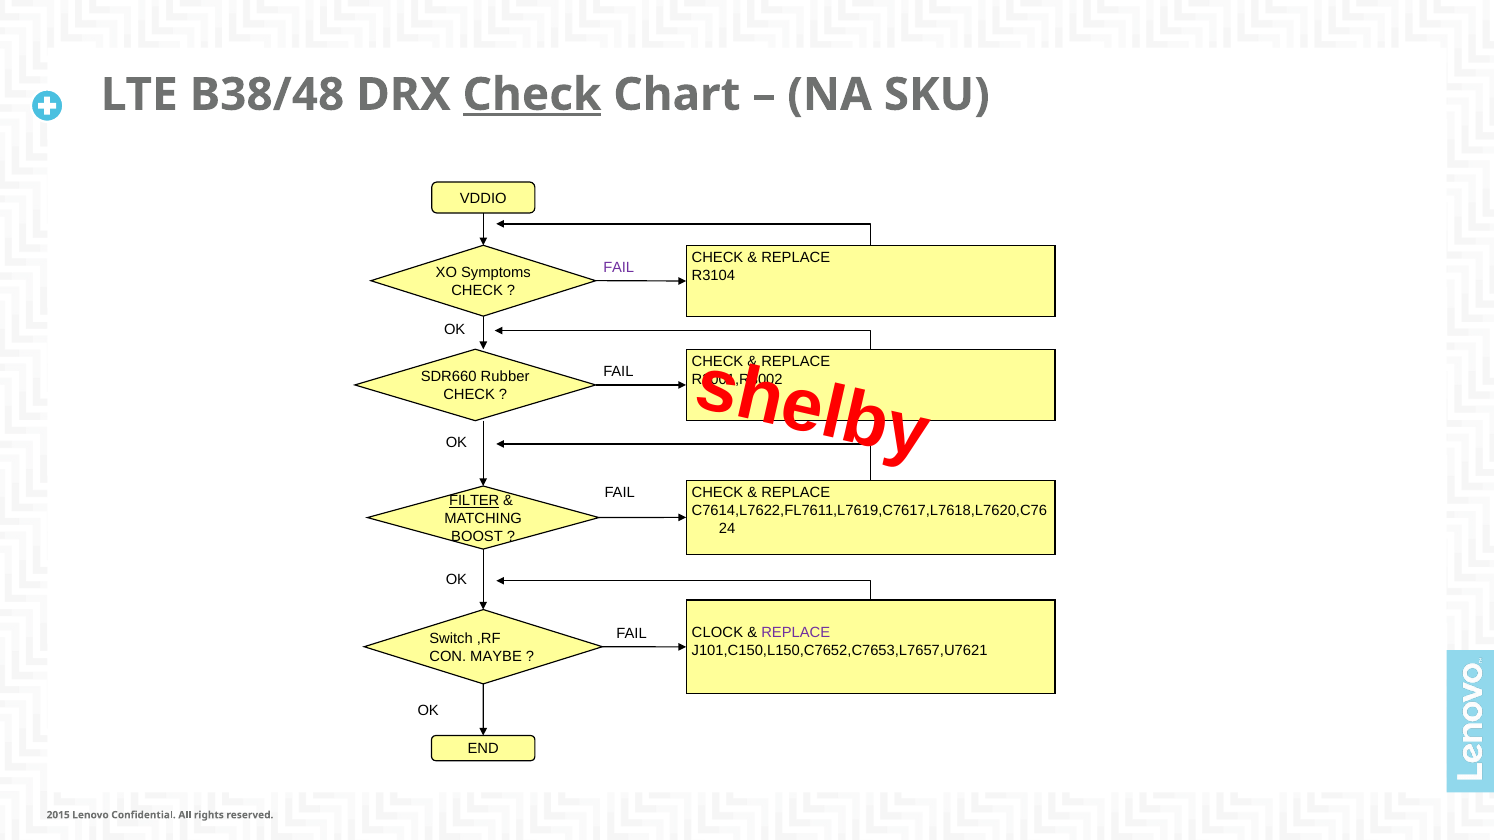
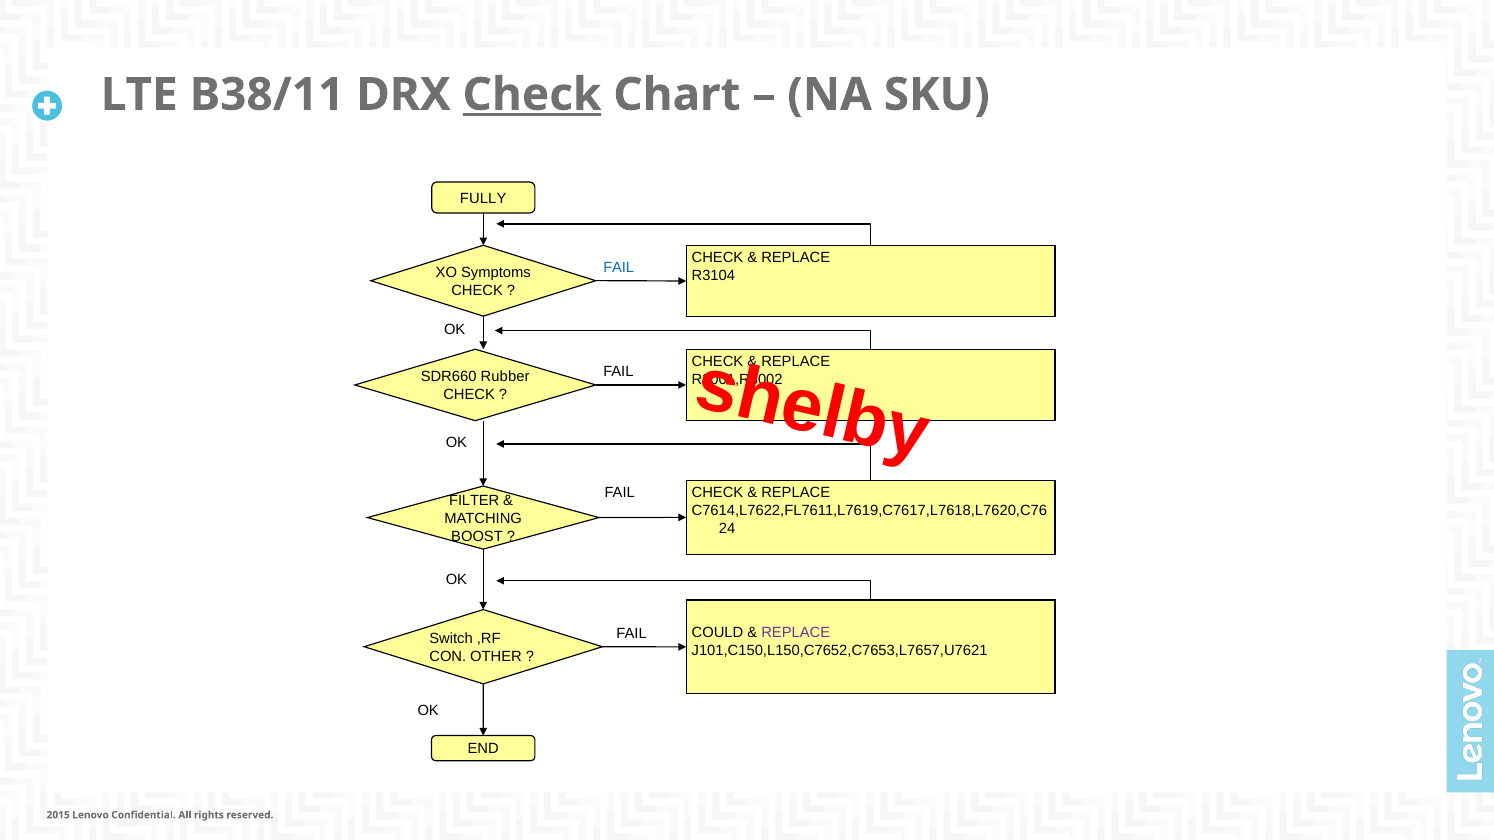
B38/48: B38/48 -> B38/11
VDDIO: VDDIO -> FULLY
FAIL at (619, 268) colour: purple -> blue
FILTER underline: present -> none
CLOCK: CLOCK -> COULD
MAYBE: MAYBE -> OTHER
